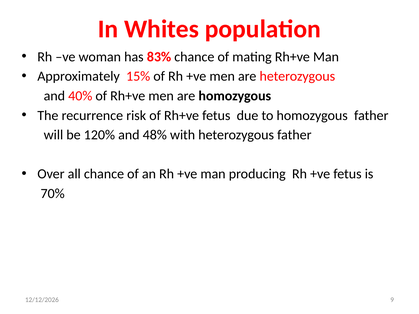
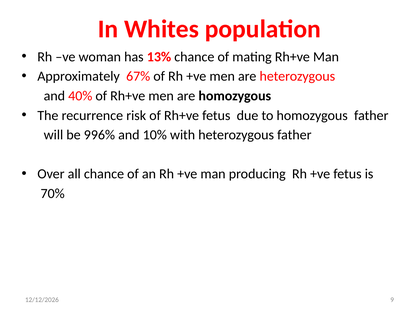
83%: 83% -> 13%
15%: 15% -> 67%
120%: 120% -> 996%
48%: 48% -> 10%
